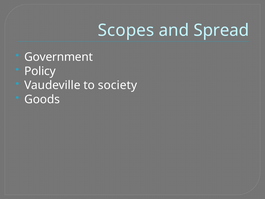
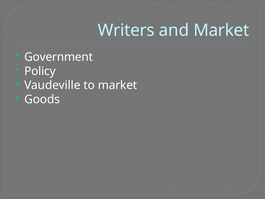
Scopes: Scopes -> Writers
and Spread: Spread -> Market
to society: society -> market
